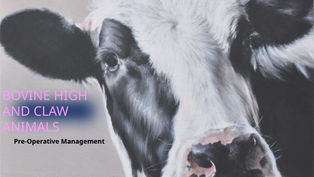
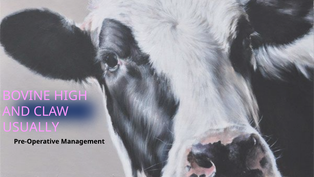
ANIMALS: ANIMALS -> USUALLY
